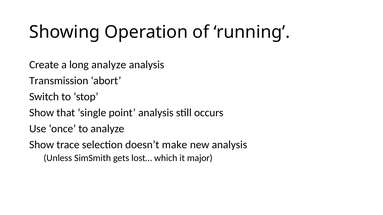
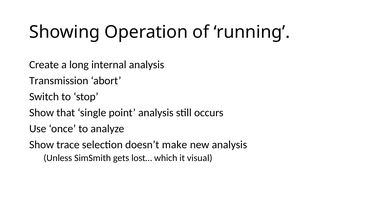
long analyze: analyze -> internal
major: major -> visual
